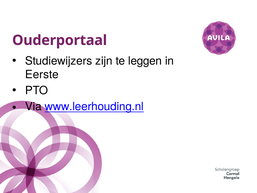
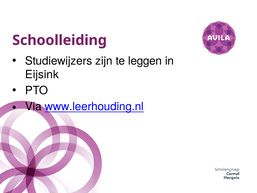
Ouderportaal: Ouderportaal -> Schoolleiding
Eerste: Eerste -> Eijsink
